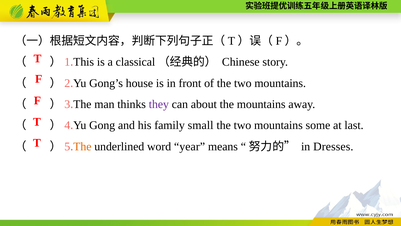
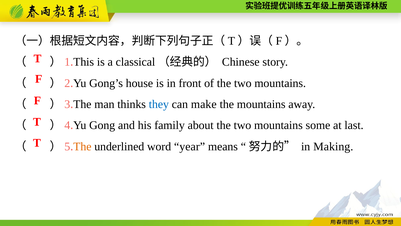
they colour: purple -> blue
about: about -> make
small: small -> about
Dresses: Dresses -> Making
